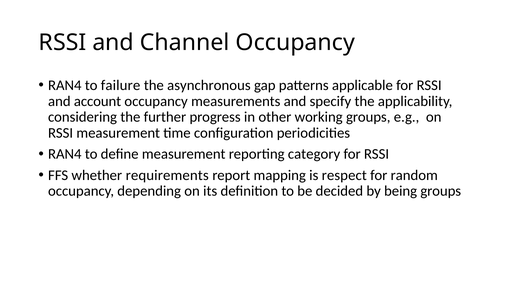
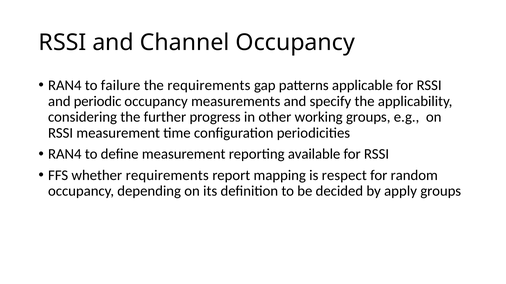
the asynchronous: asynchronous -> requirements
account: account -> periodic
category: category -> available
being: being -> apply
